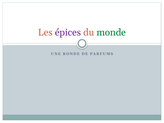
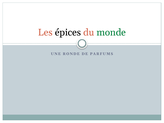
épices colour: purple -> black
